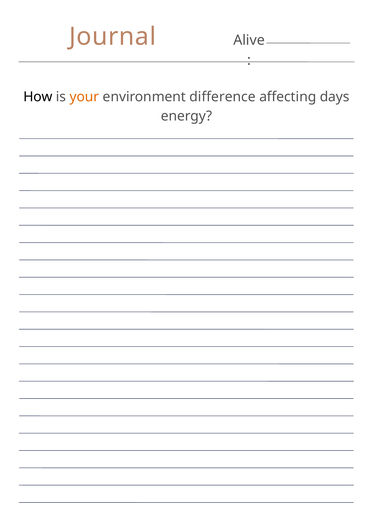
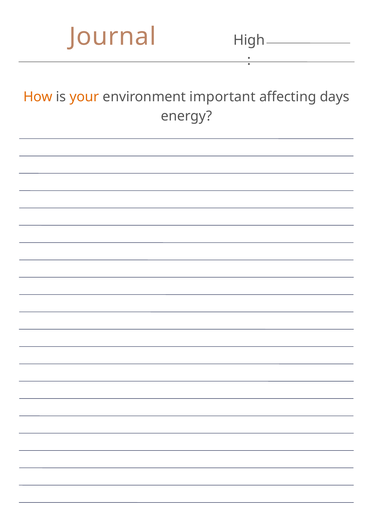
Alive: Alive -> High
How colour: black -> orange
difference: difference -> important
